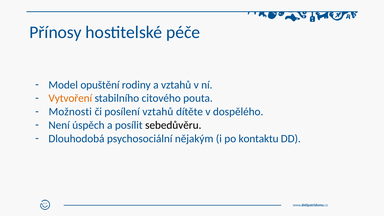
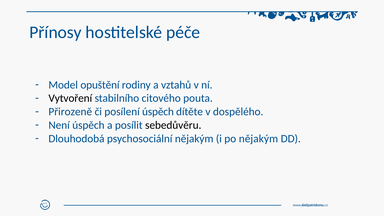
Vytvoření colour: orange -> black
Možnosti: Možnosti -> Přirozeně
posílení vztahů: vztahů -> úspěch
po kontaktu: kontaktu -> nějakým
